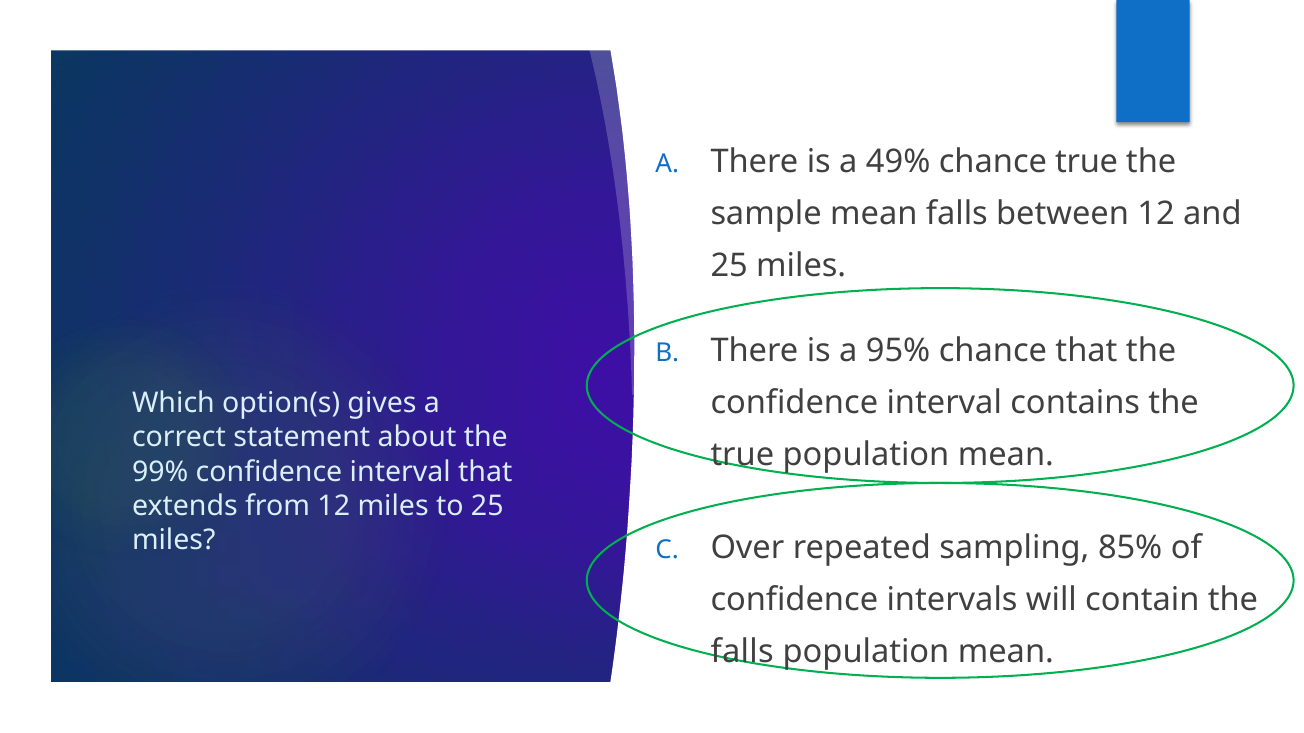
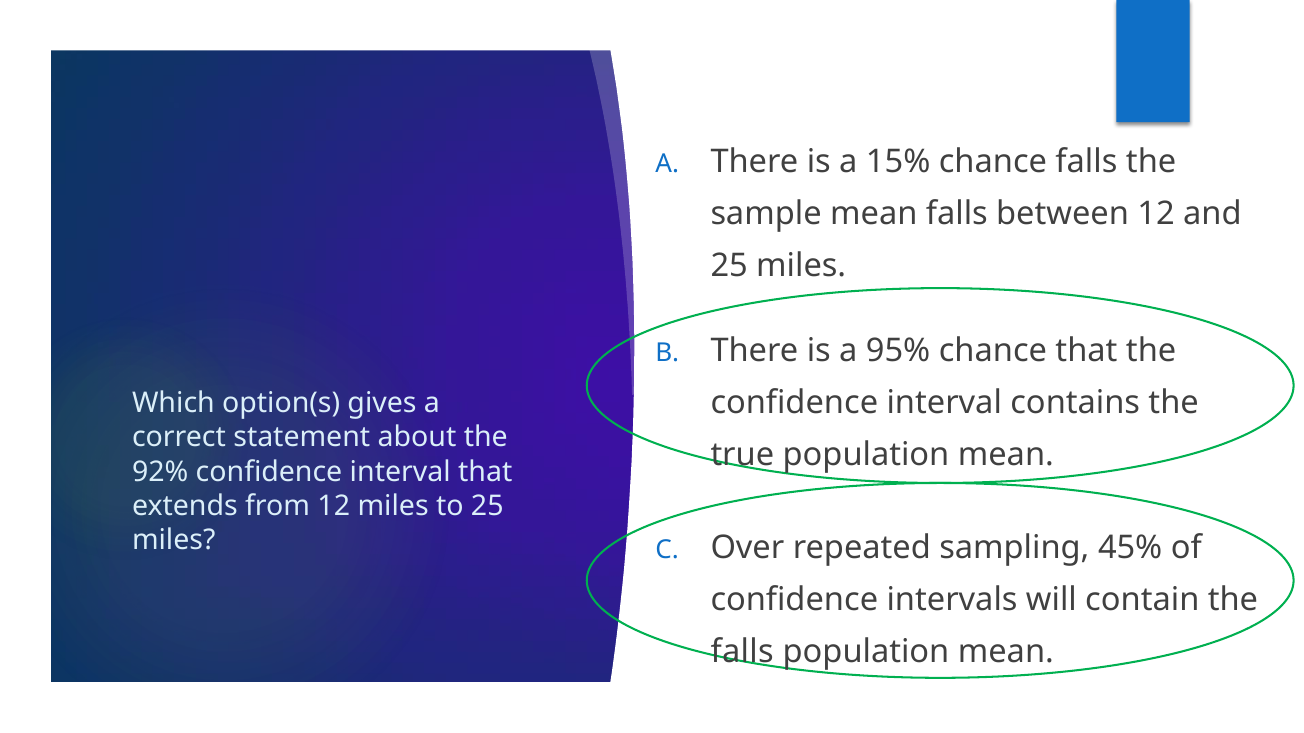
49%: 49% -> 15%
chance true: true -> falls
99%: 99% -> 92%
85%: 85% -> 45%
